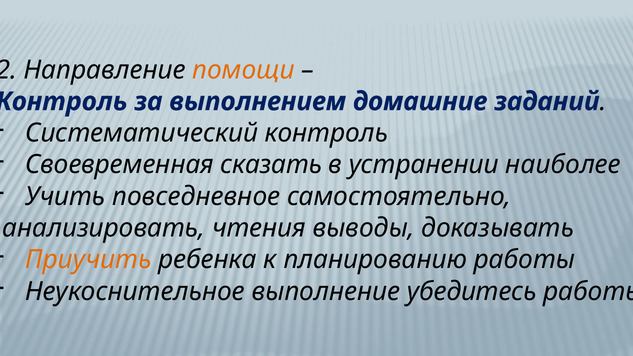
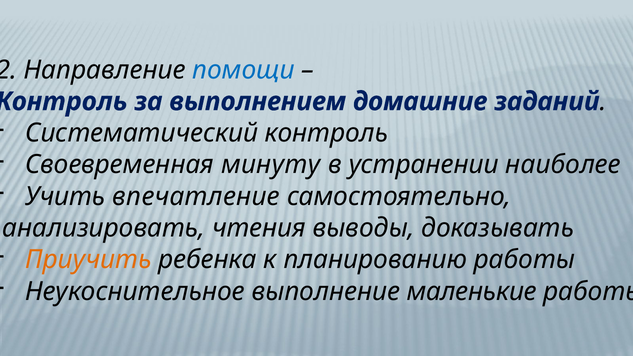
помощи colour: orange -> blue
сказать: сказать -> минуту
повседневное: повседневное -> впечатление
убедитесь: убедитесь -> маленькие
